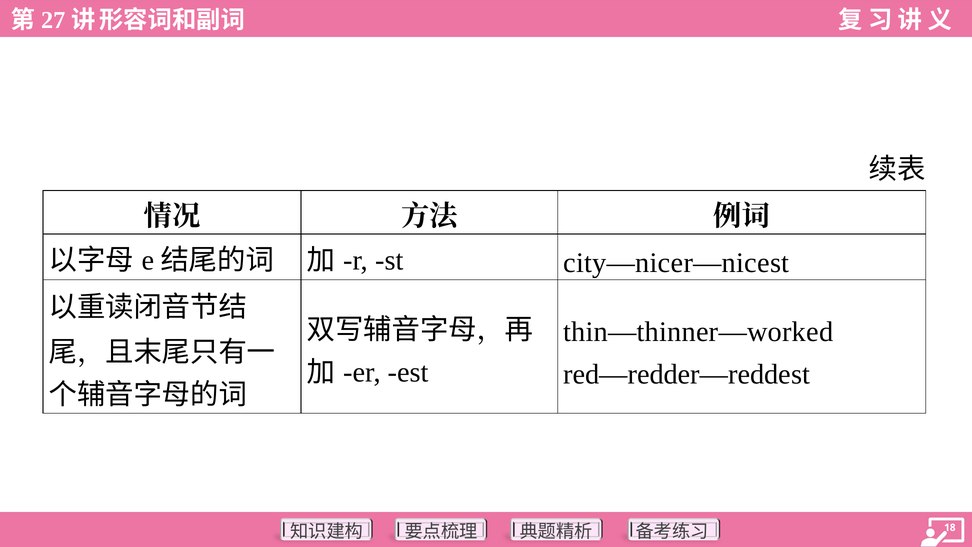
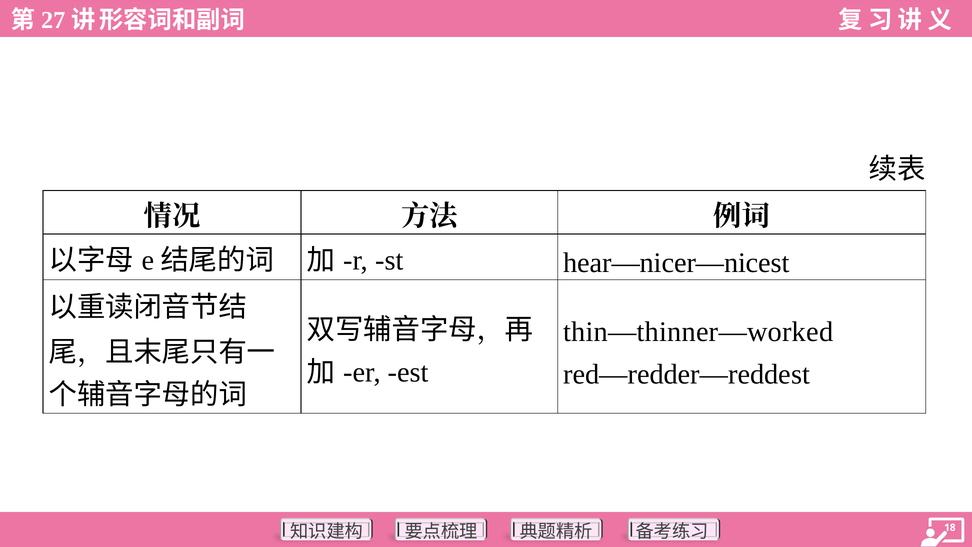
city—nicer—nicest: city—nicer—nicest -> hear—nicer—nicest
